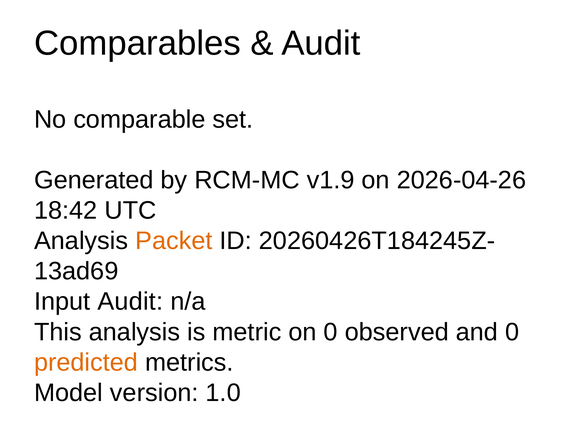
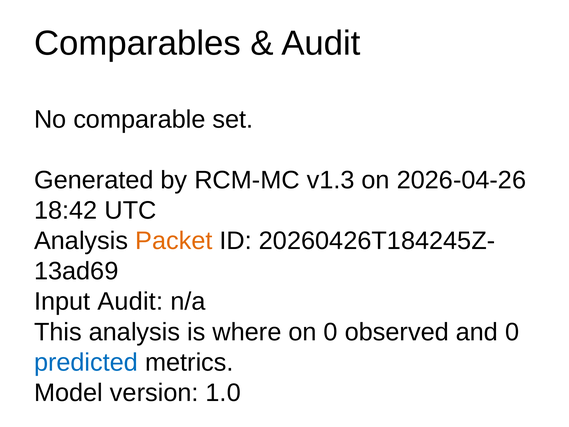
v1.9: v1.9 -> v1.3
metric: metric -> where
predicted colour: orange -> blue
